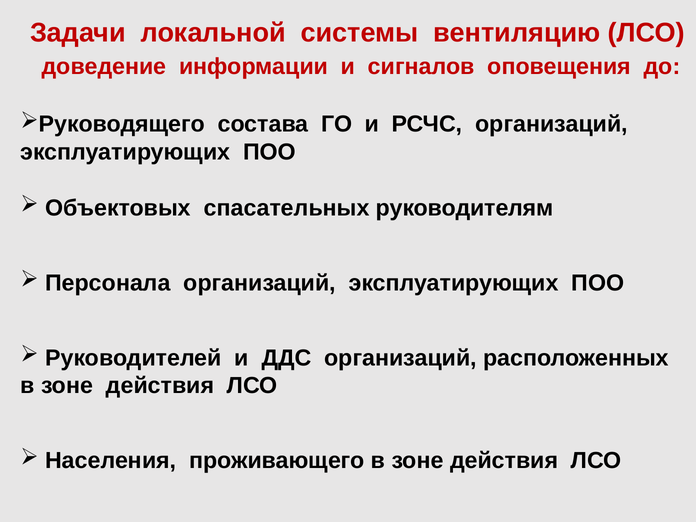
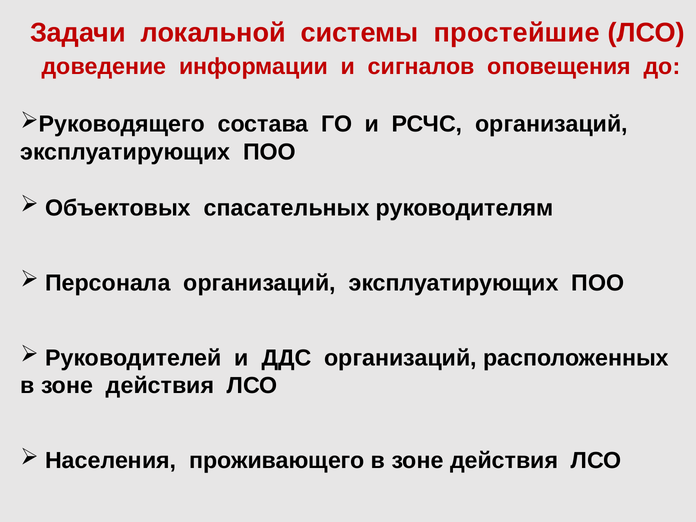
вентиляцию: вентиляцию -> простейшие
